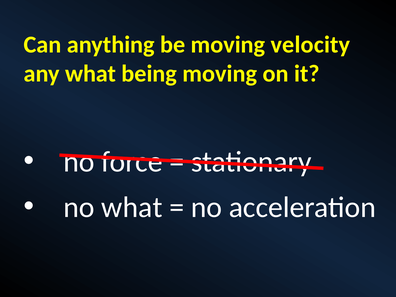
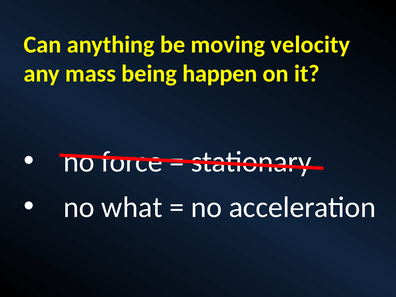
any what: what -> mass
being moving: moving -> happen
